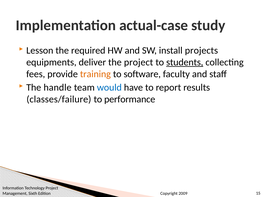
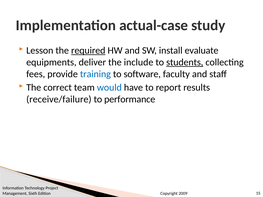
required underline: none -> present
projects: projects -> evaluate
the project: project -> include
training colour: orange -> blue
handle: handle -> correct
classes/failure: classes/failure -> receive/failure
